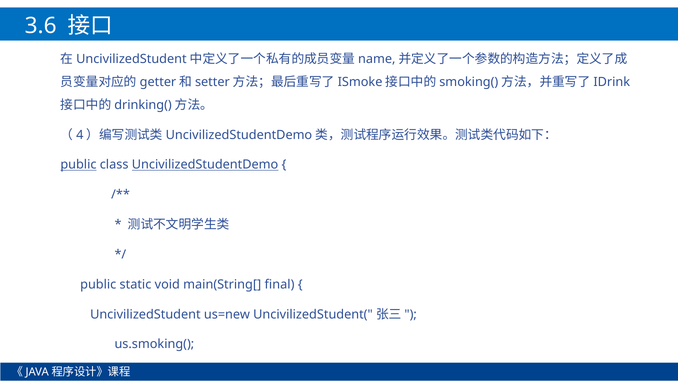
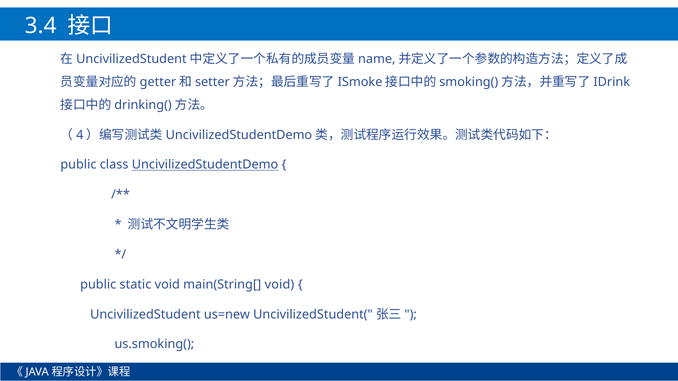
3.6: 3.6 -> 3.4
public at (78, 165) underline: present -> none
main(String[ final: final -> void
